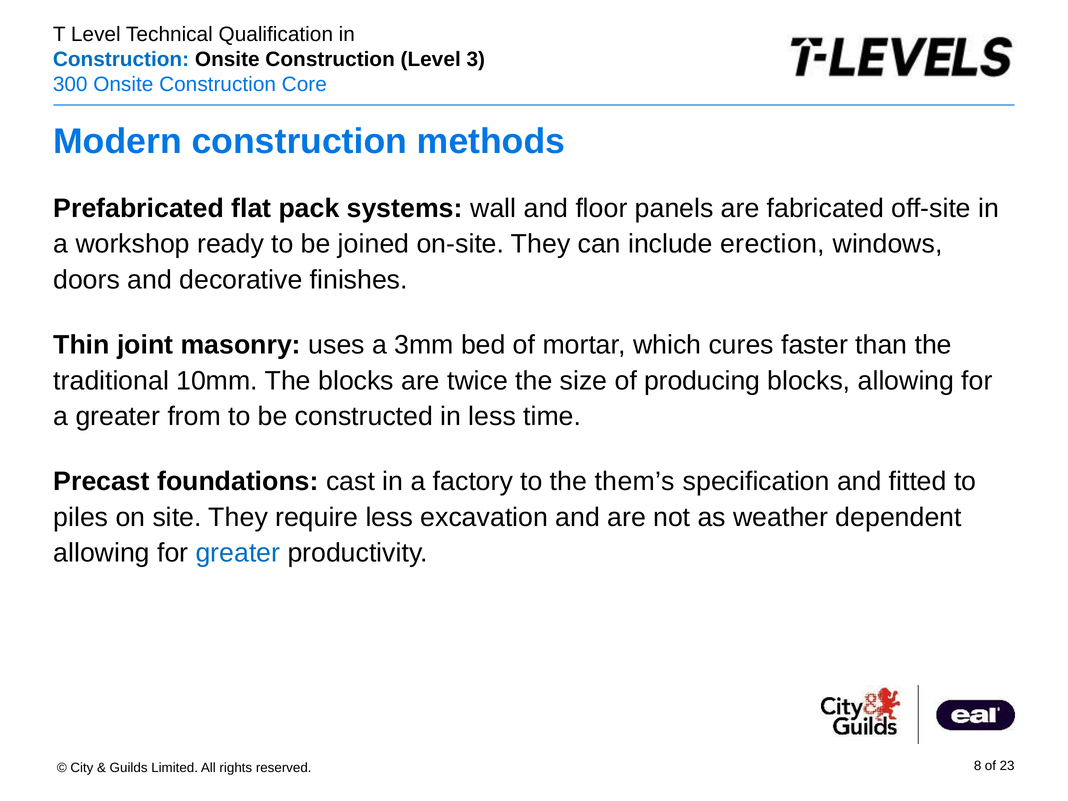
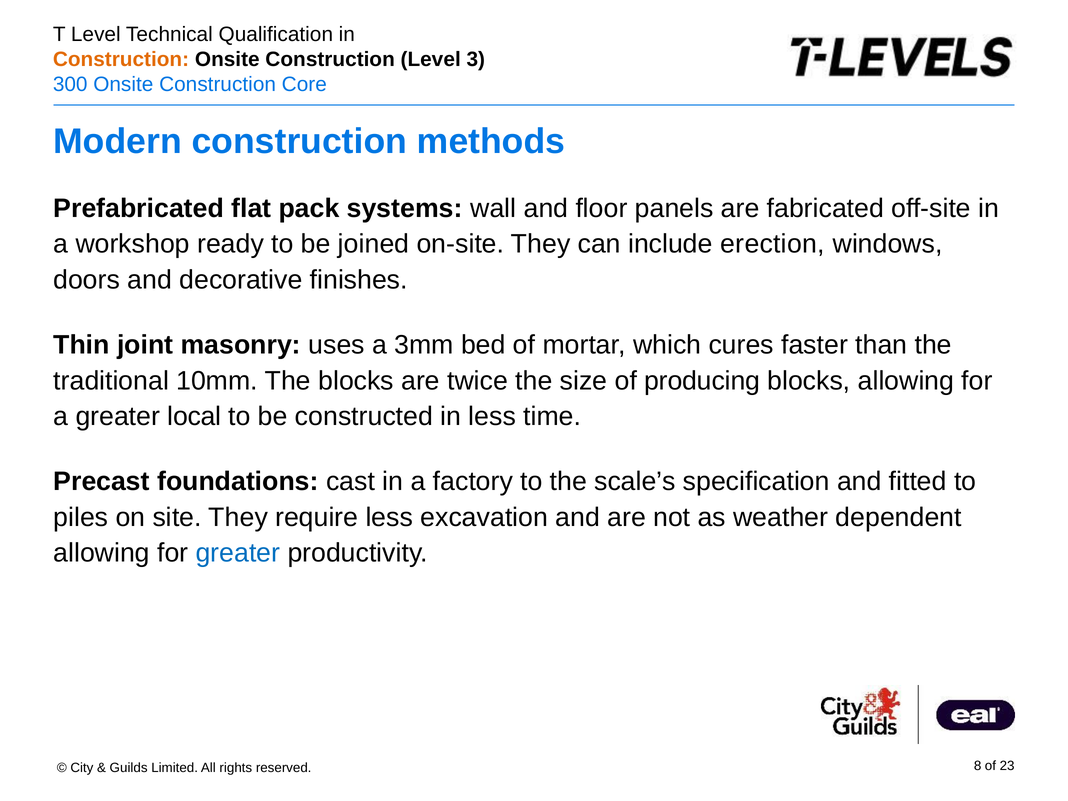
Construction at (121, 59) colour: blue -> orange
from: from -> local
them’s: them’s -> scale’s
